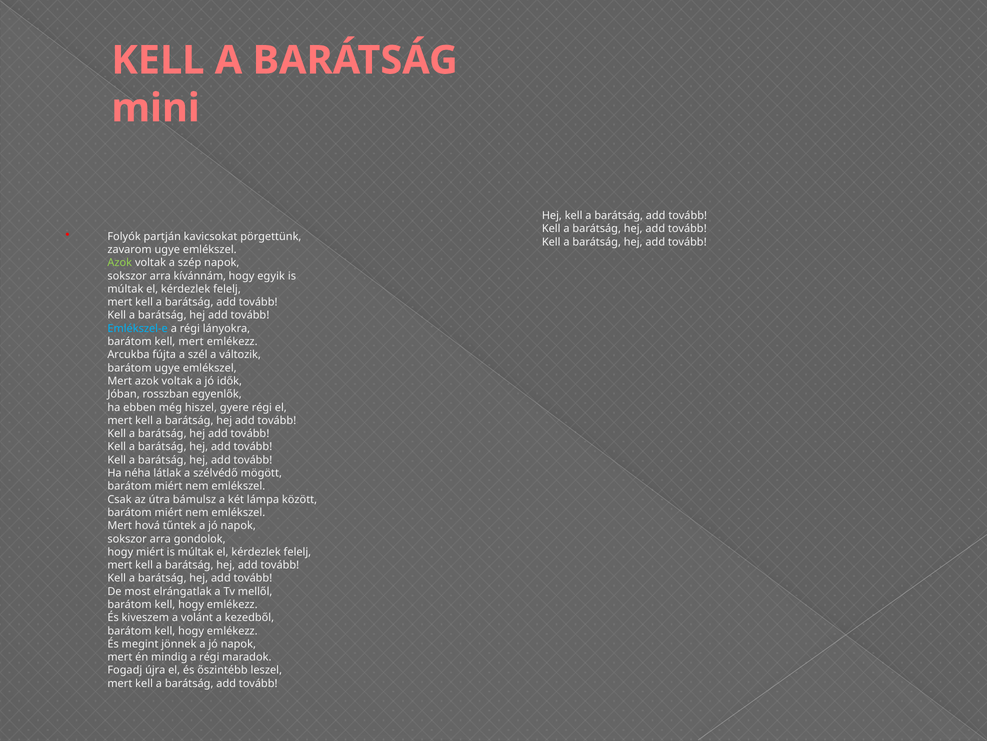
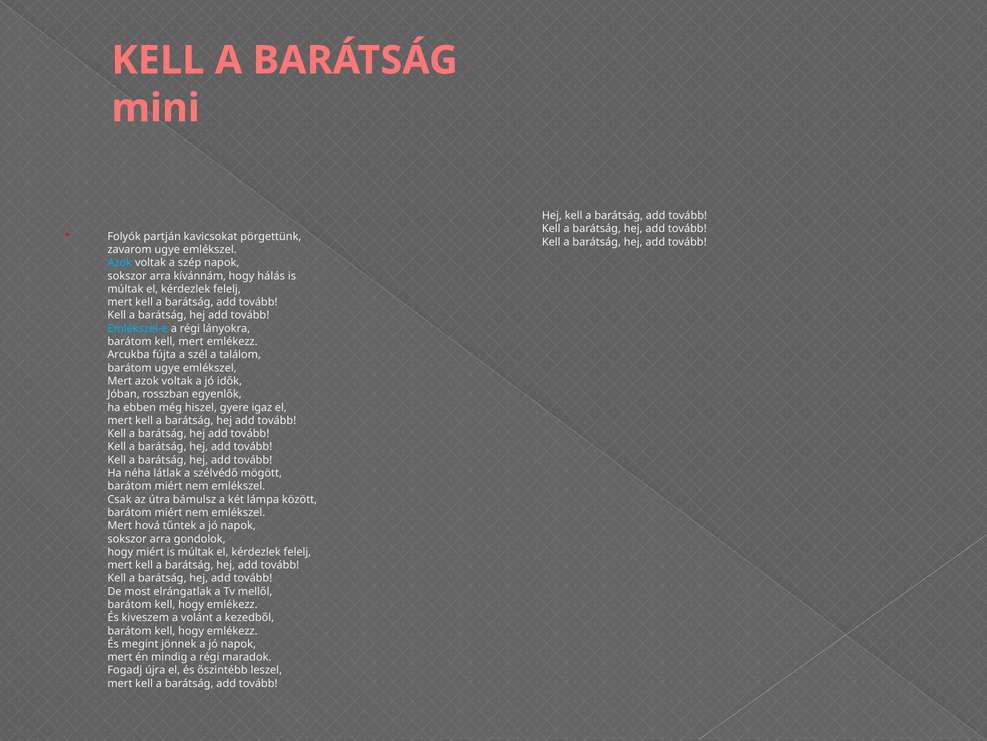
Azok at (120, 263) colour: light green -> light blue
egyik: egyik -> hálás
változik: változik -> találom
gyere régi: régi -> igaz
